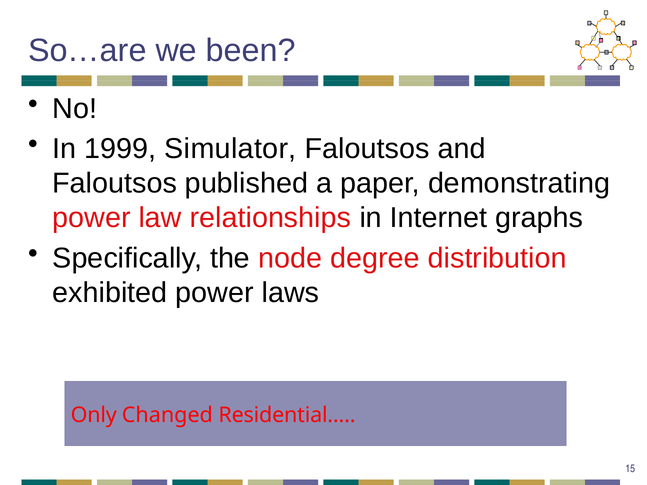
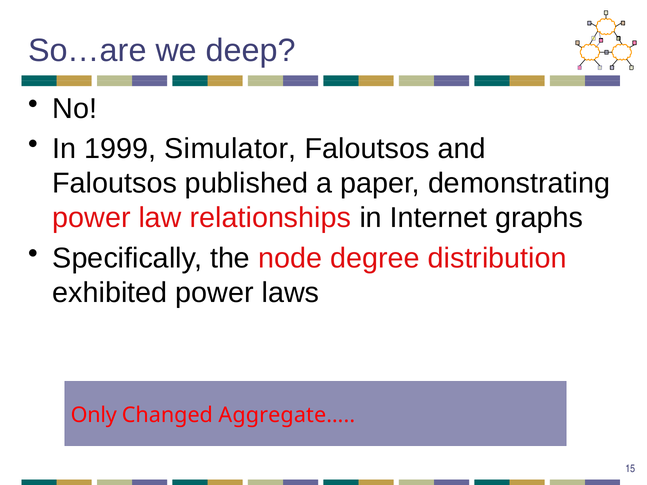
been: been -> deep
Residential…: Residential… -> Aggregate…
